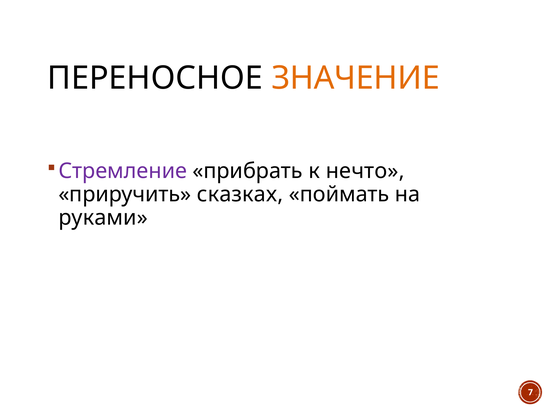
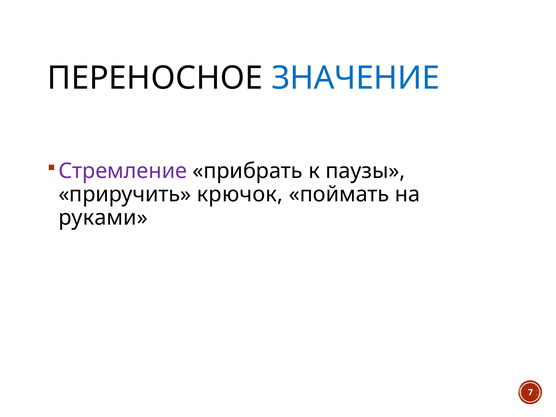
ЗНАЧЕНИЕ colour: orange -> blue
нечто: нечто -> паузы
сказках: сказках -> крючок
